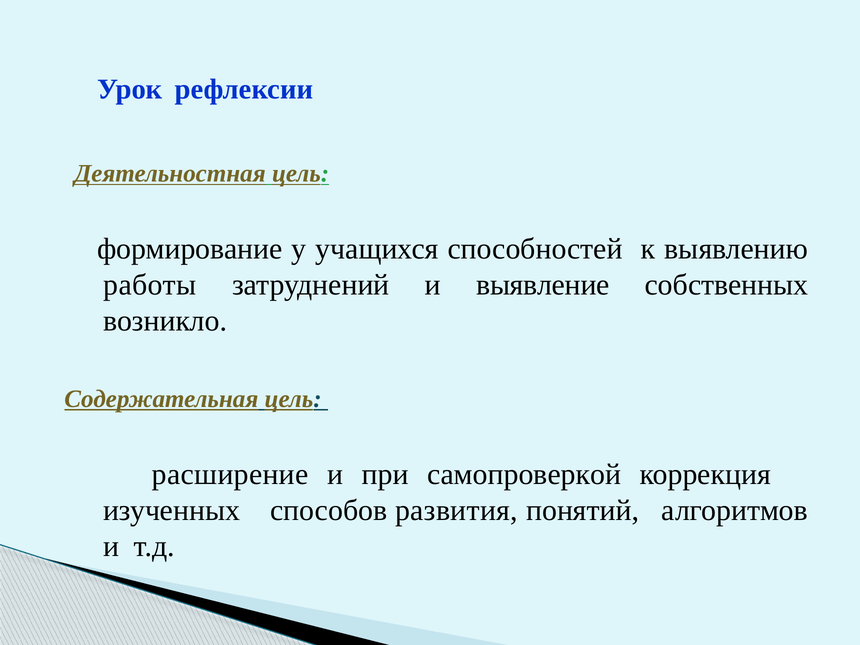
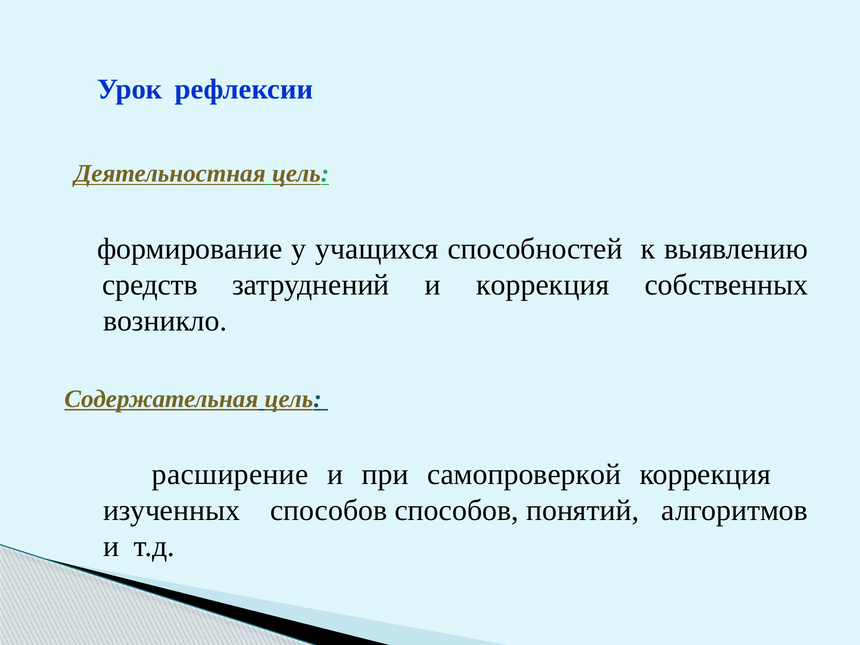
работы: работы -> средств
и выявление: выявление -> коррекция
способов развития: развития -> способов
